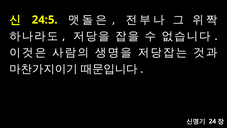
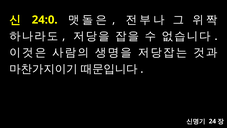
24:5: 24:5 -> 24:0
